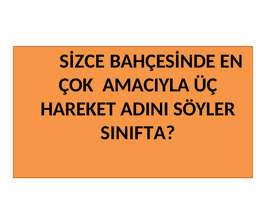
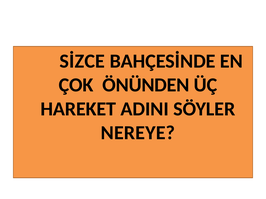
AMACIYLA: AMACIYLA -> ÖNÜNDEN
SINIFTA: SINIFTA -> NEREYE
